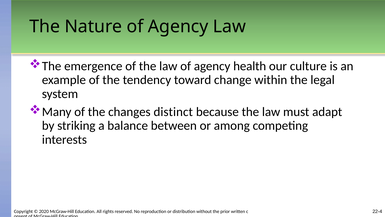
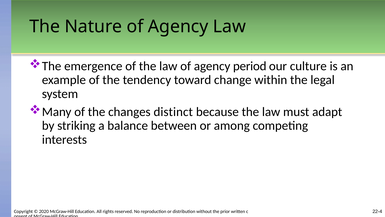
health: health -> period
